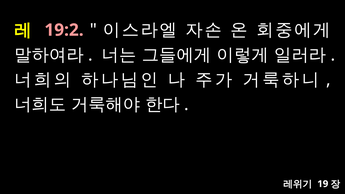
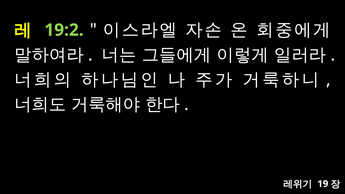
19:2 colour: pink -> light green
